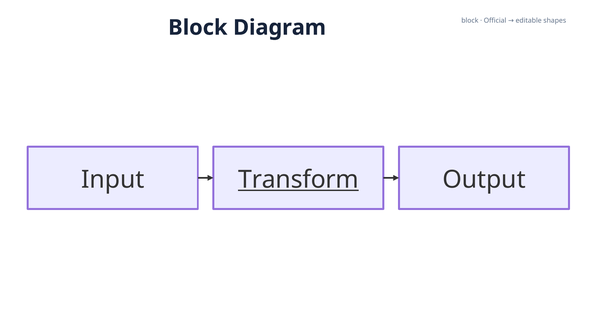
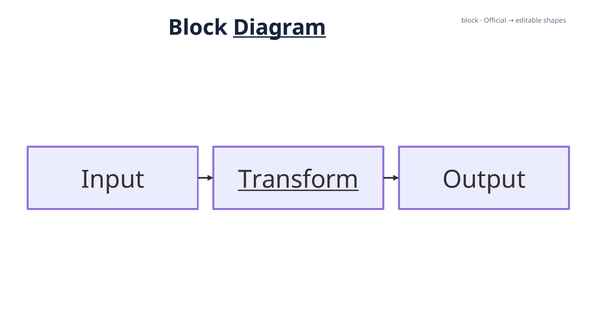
Diagram underline: none -> present
